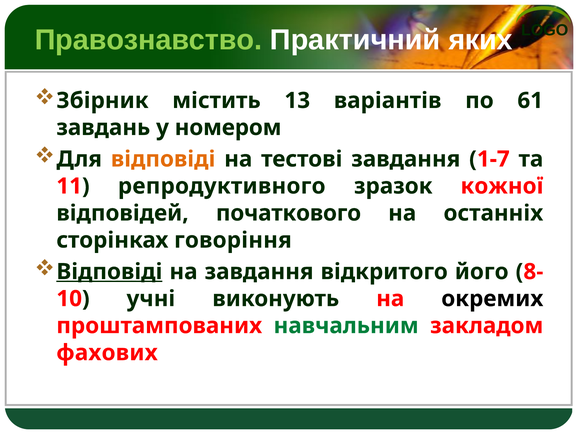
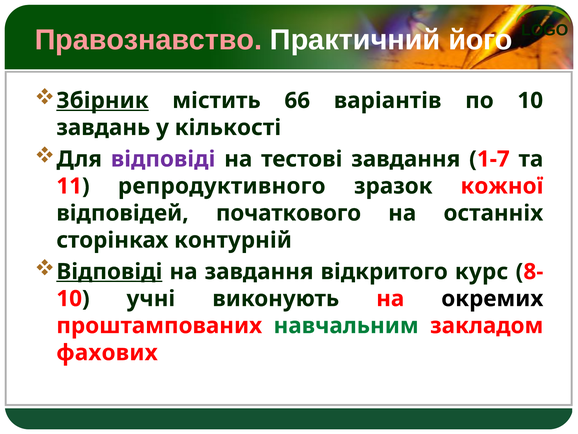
Правознавство colour: light green -> pink
яких: яких -> його
Збірник underline: none -> present
13: 13 -> 66
по 61: 61 -> 10
номером: номером -> кількості
відповіді at (163, 159) colour: orange -> purple
говоріння: говоріння -> контурній
його: його -> курс
